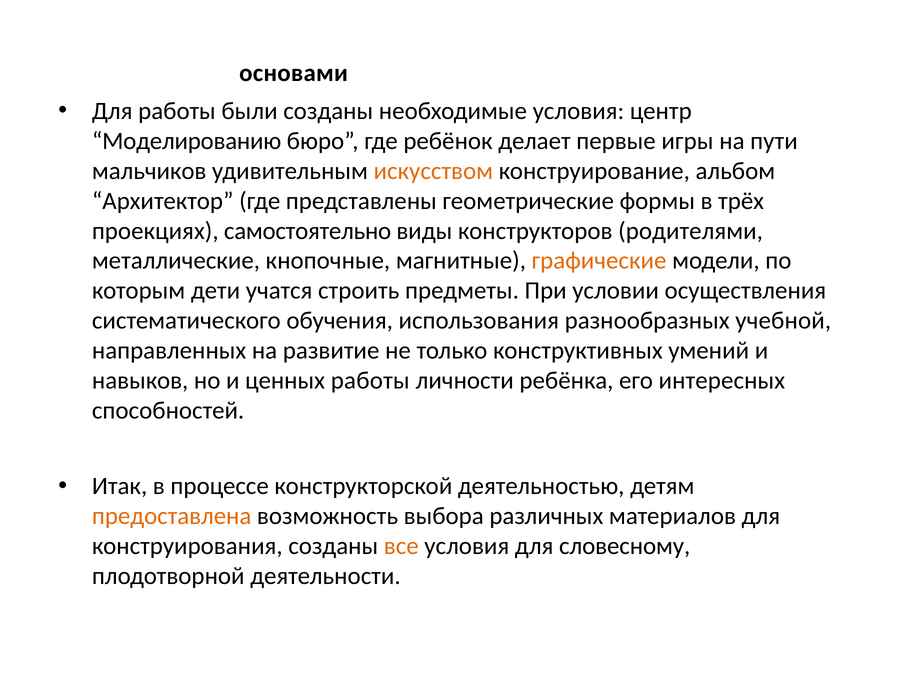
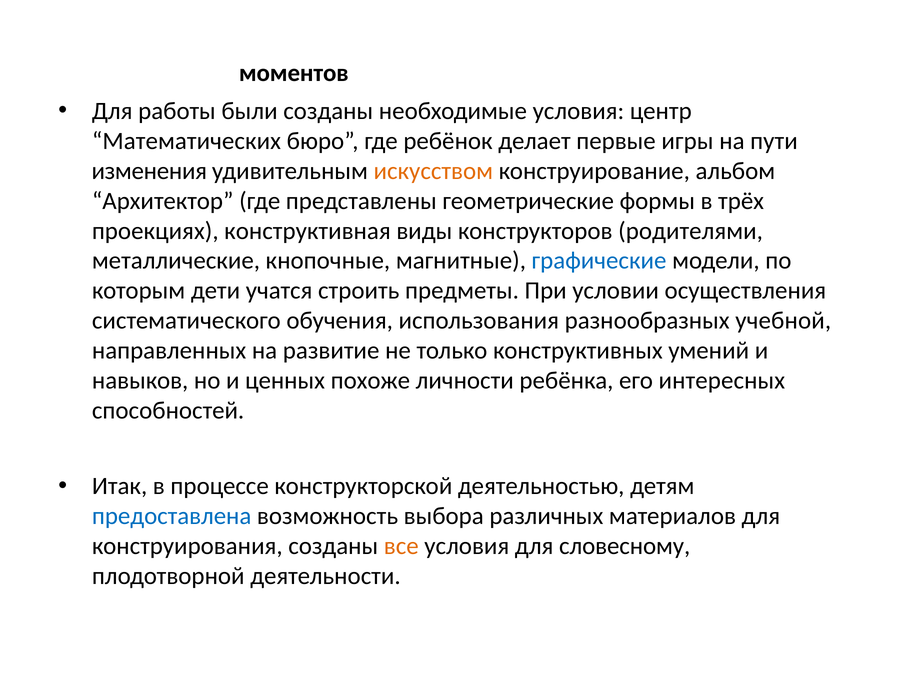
основами: основами -> моментов
Моделированию: Моделированию -> Математических
мальчиков: мальчиков -> изменения
самостоятельно: самостоятельно -> конструктивная
графические colour: orange -> blue
ценных работы: работы -> похоже
предоставлена colour: orange -> blue
